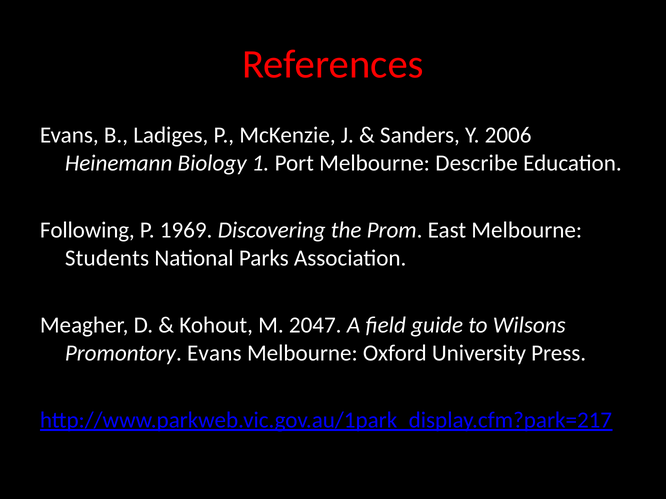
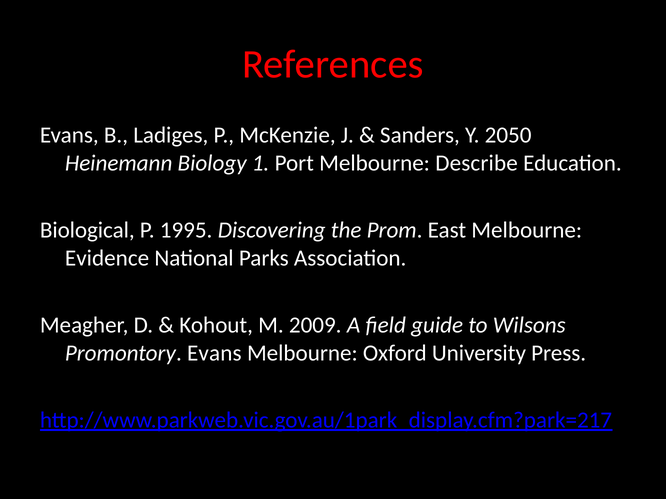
2006: 2006 -> 2050
Following: Following -> Biological
1969: 1969 -> 1995
Students: Students -> Evidence
2047: 2047 -> 2009
